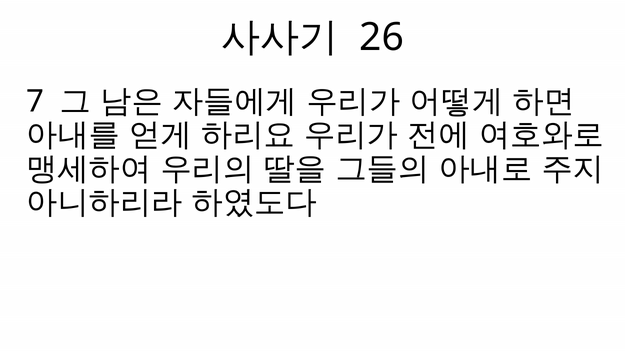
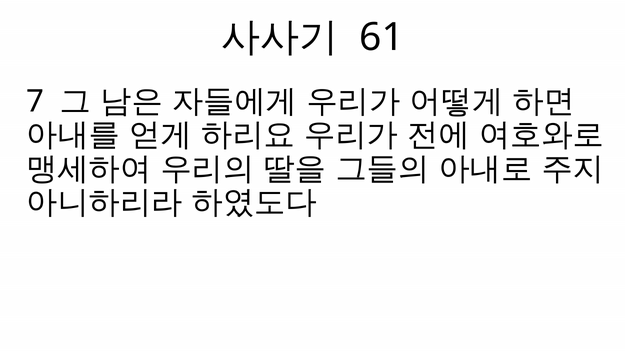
26: 26 -> 61
